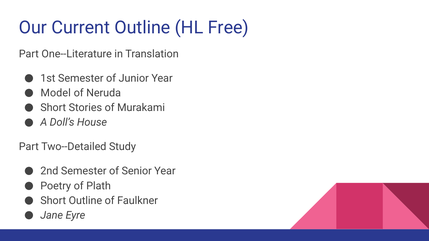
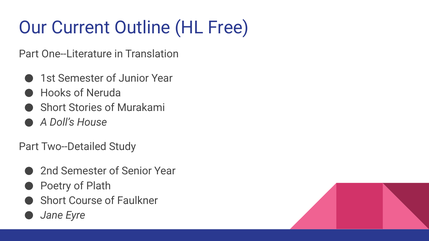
Model: Model -> Hooks
Short Outline: Outline -> Course
